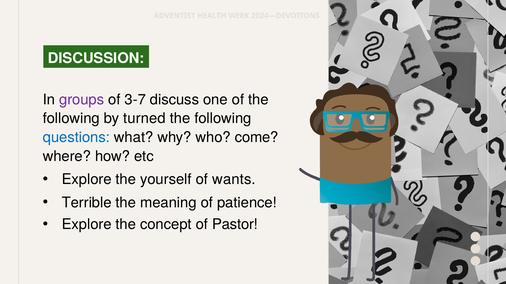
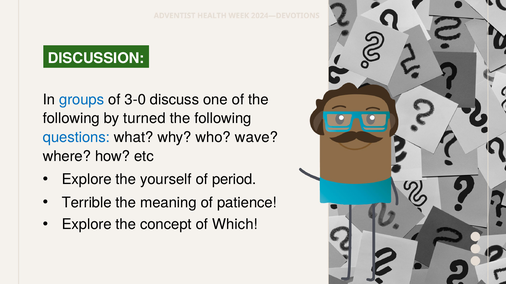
groups colour: purple -> blue
3-7: 3-7 -> 3-0
come: come -> wave
wants: wants -> period
Pastor: Pastor -> Which
